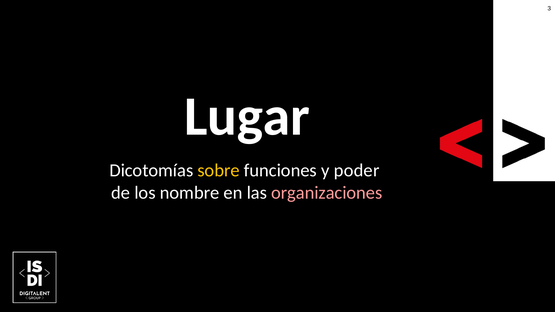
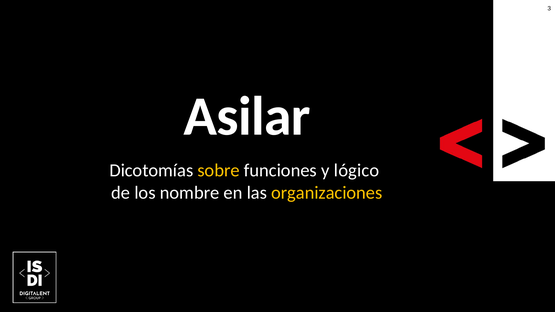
Lugar: Lugar -> Asilar
poder: poder -> lógico
organizaciones colour: pink -> yellow
